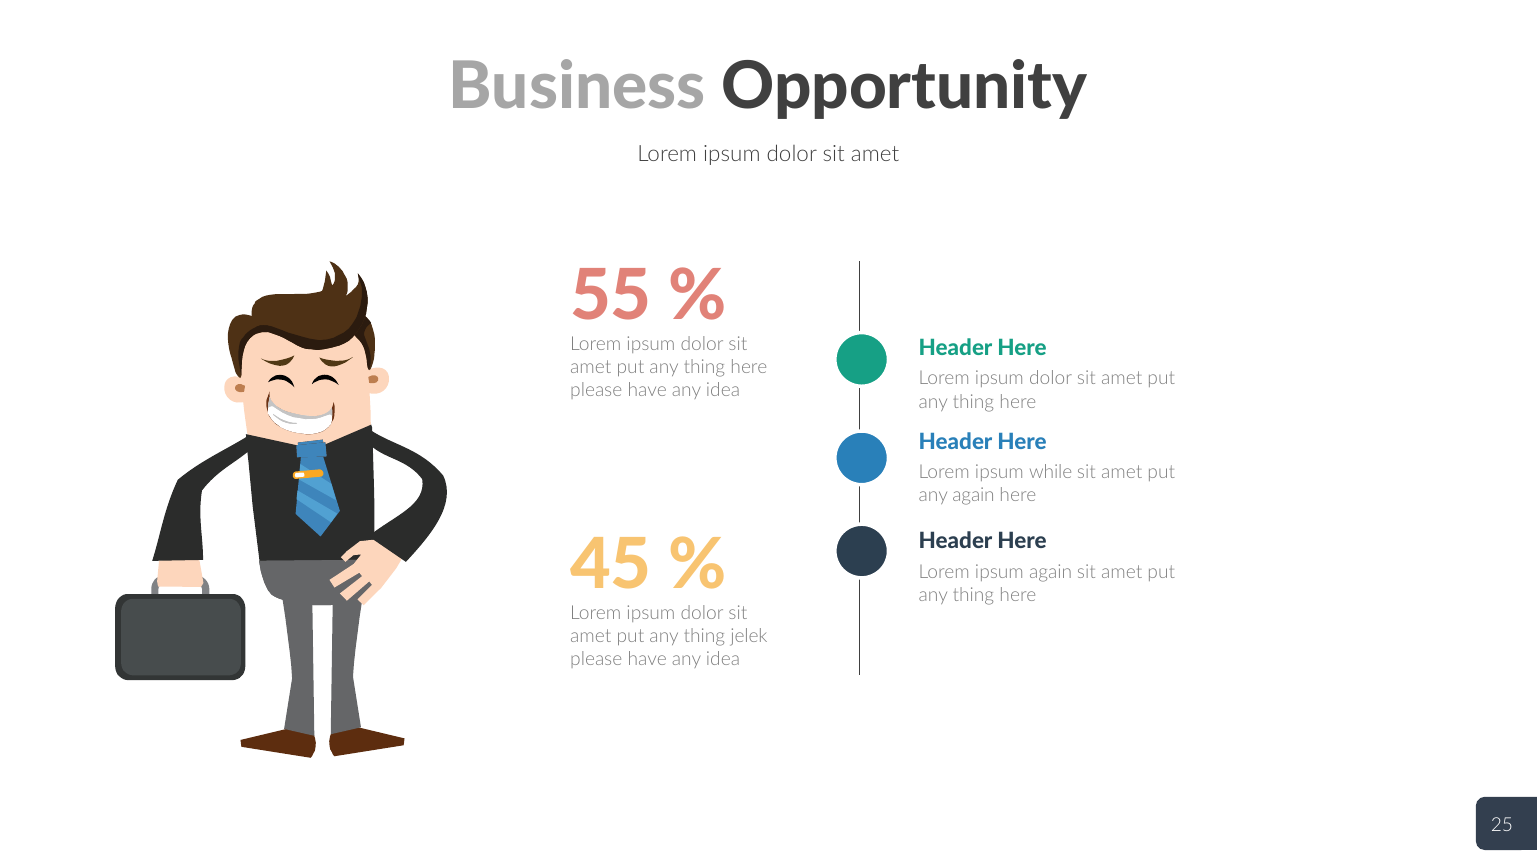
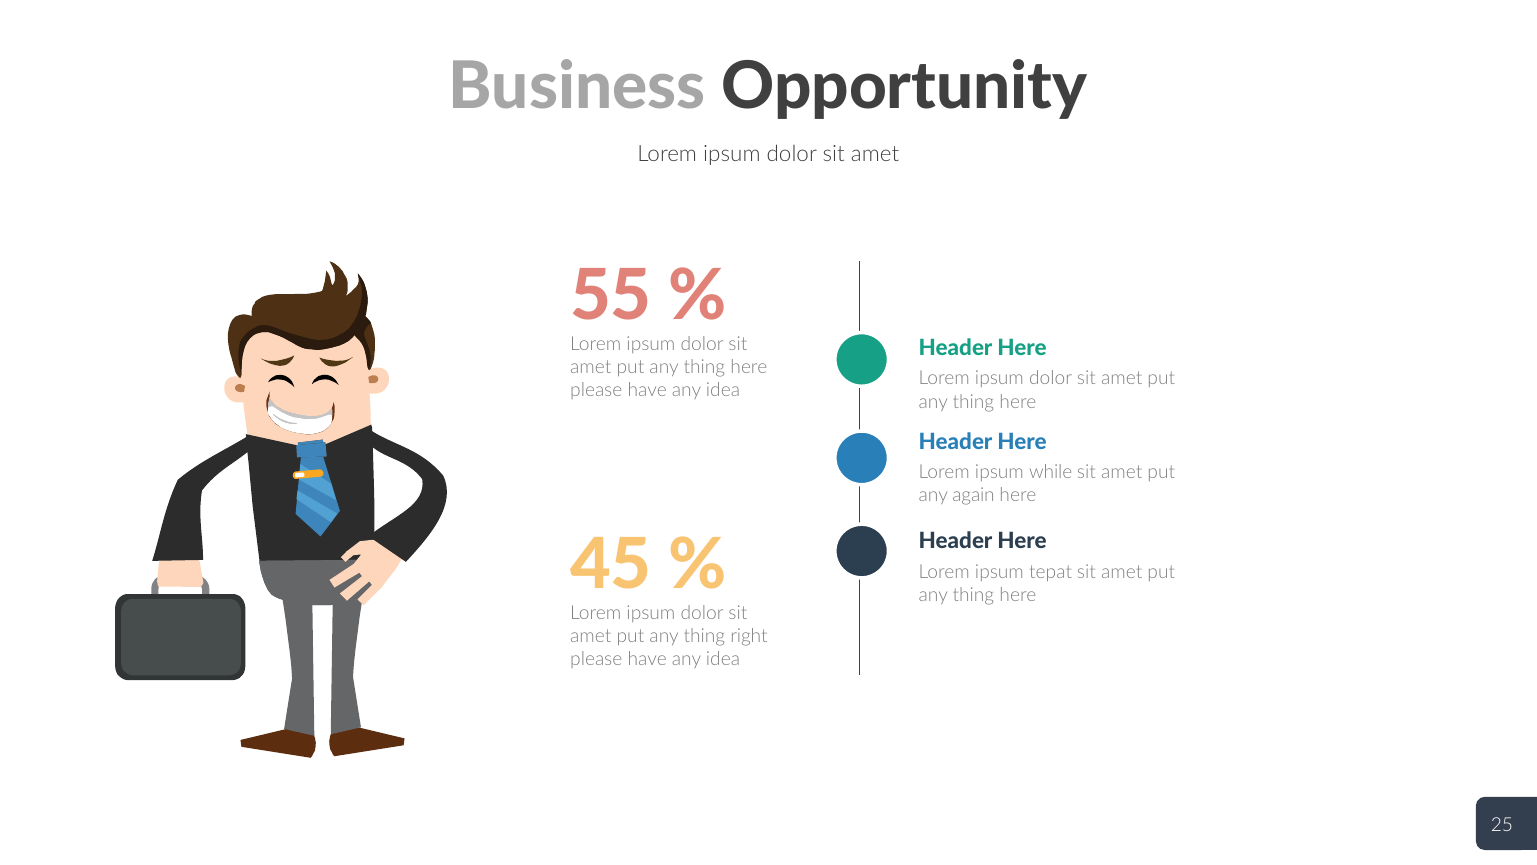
ipsum again: again -> tepat
jelek: jelek -> right
